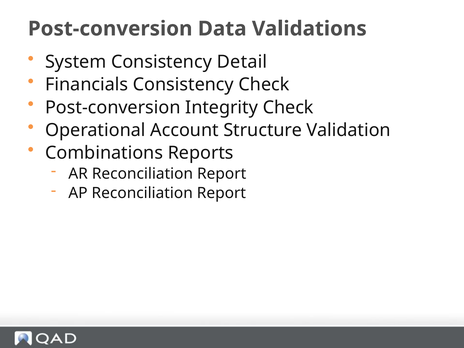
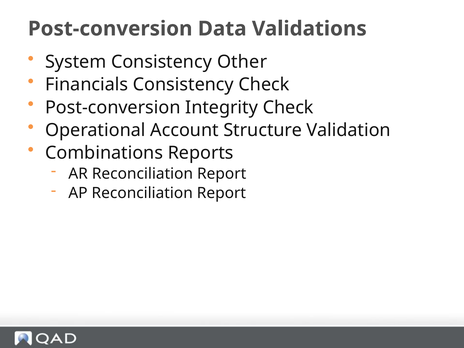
Detail: Detail -> Other
